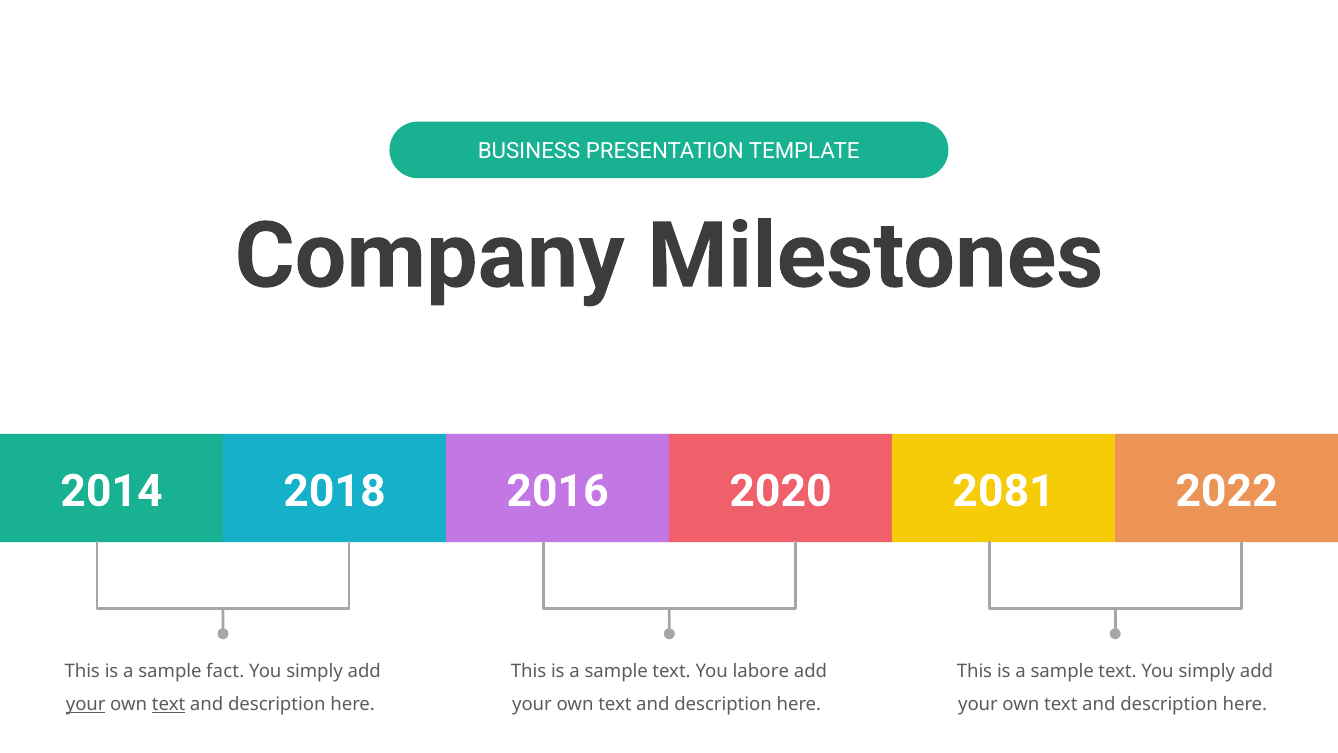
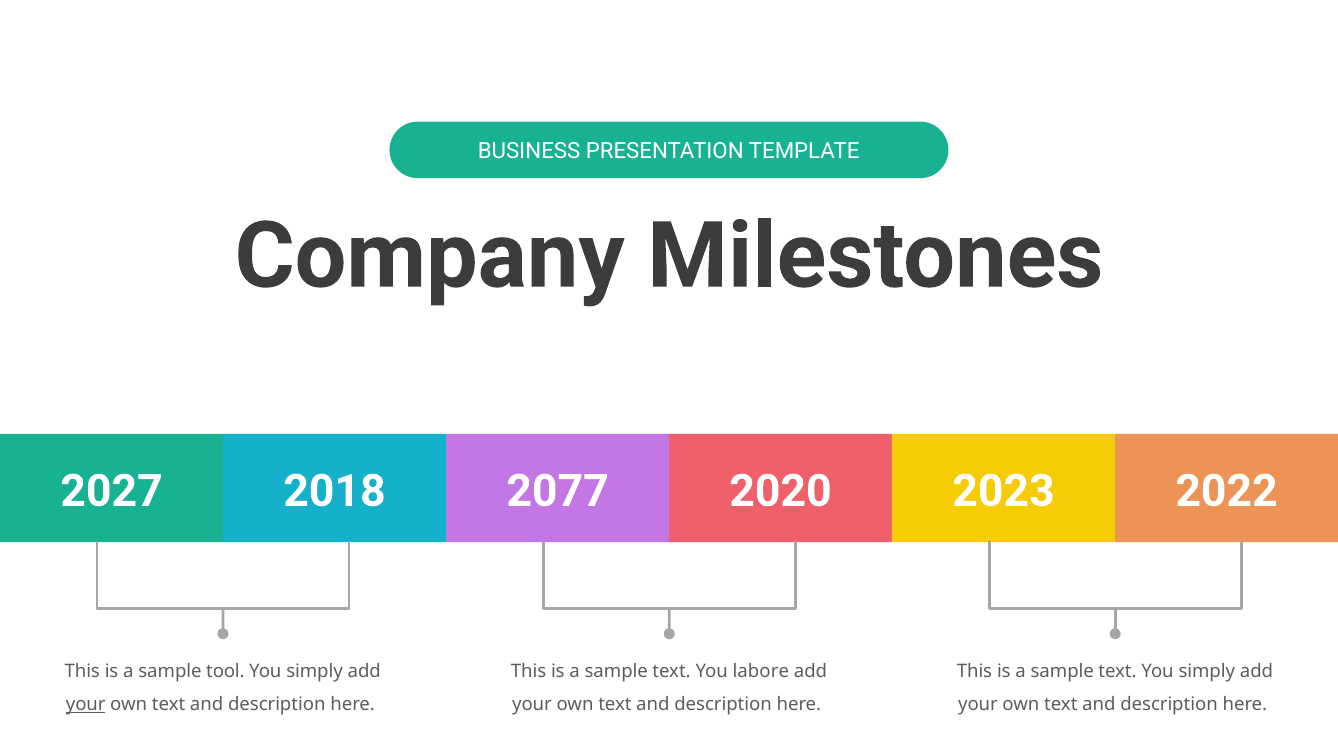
2014: 2014 -> 2027
2016: 2016 -> 2077
2081: 2081 -> 2023
fact: fact -> tool
text at (169, 704) underline: present -> none
